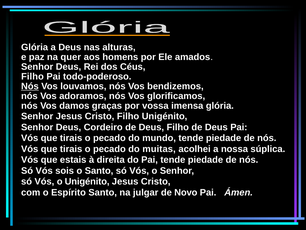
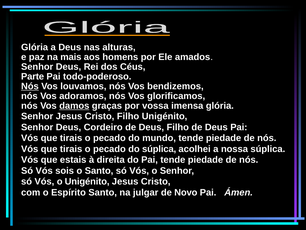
quer: quer -> mais
Filho at (32, 76): Filho -> Parte
damos underline: none -> present
do muitas: muitas -> súplica
